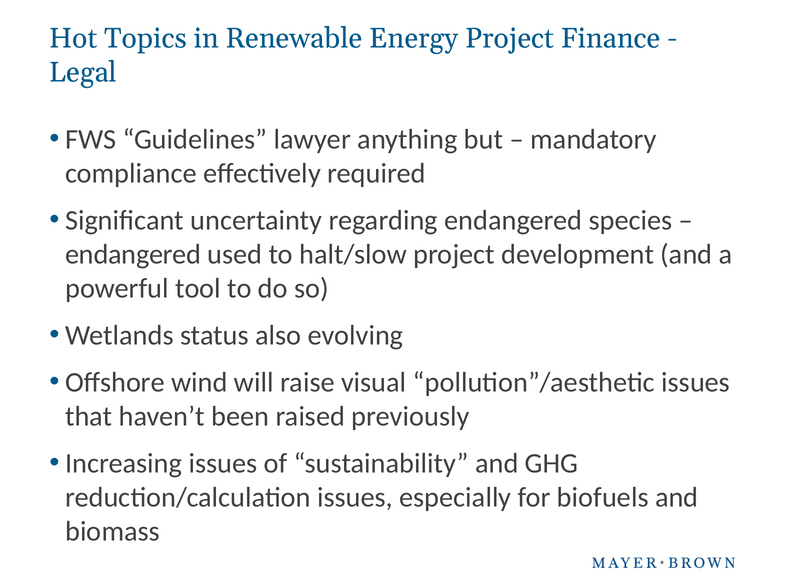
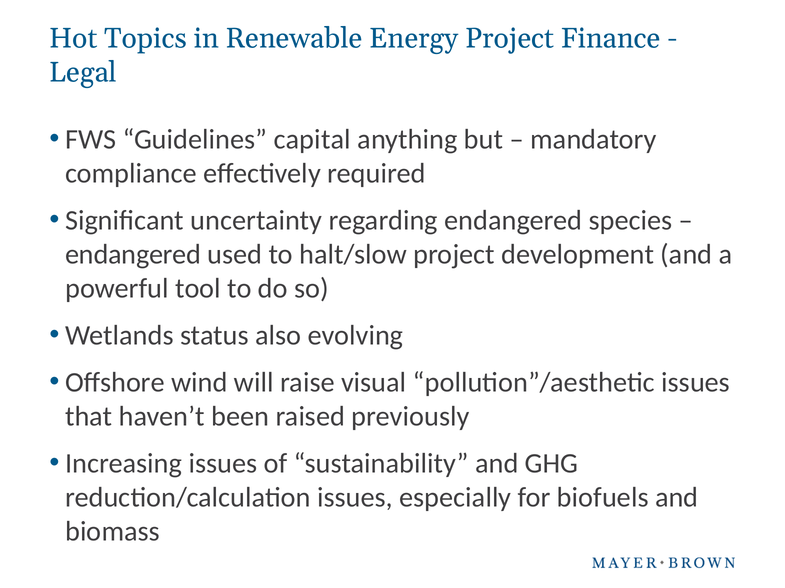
lawyer: lawyer -> capital
